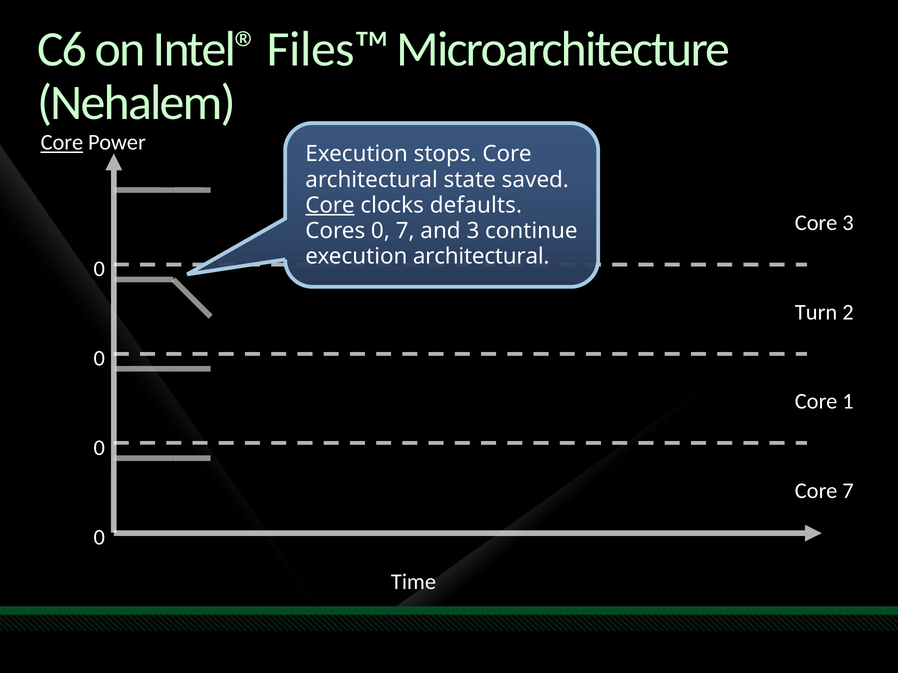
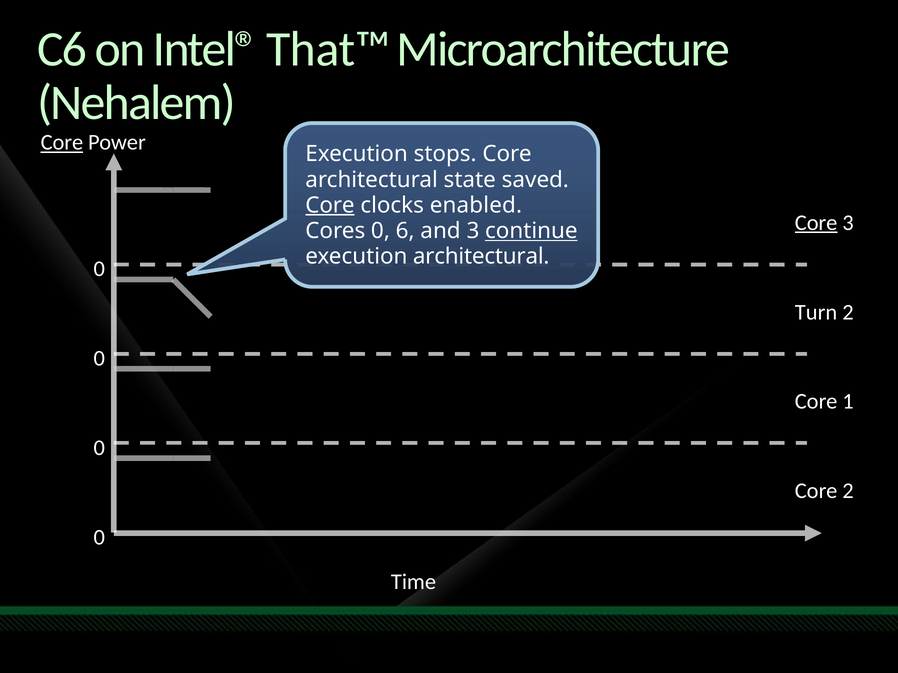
Files™: Files™ -> That™
defaults: defaults -> enabled
Core at (816, 223) underline: none -> present
0 7: 7 -> 6
continue underline: none -> present
Core 7: 7 -> 2
